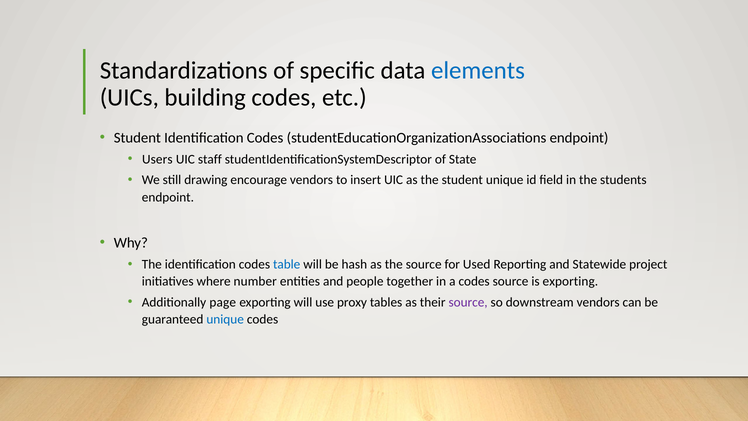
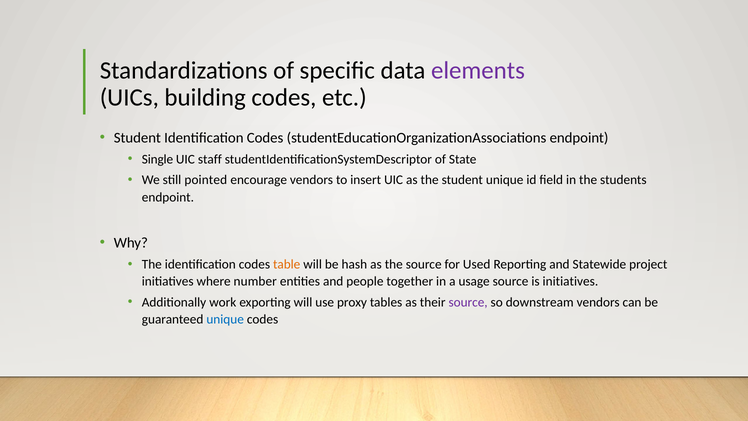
elements colour: blue -> purple
Users: Users -> Single
drawing: drawing -> pointed
table colour: blue -> orange
a codes: codes -> usage
is exporting: exporting -> initiatives
page: page -> work
